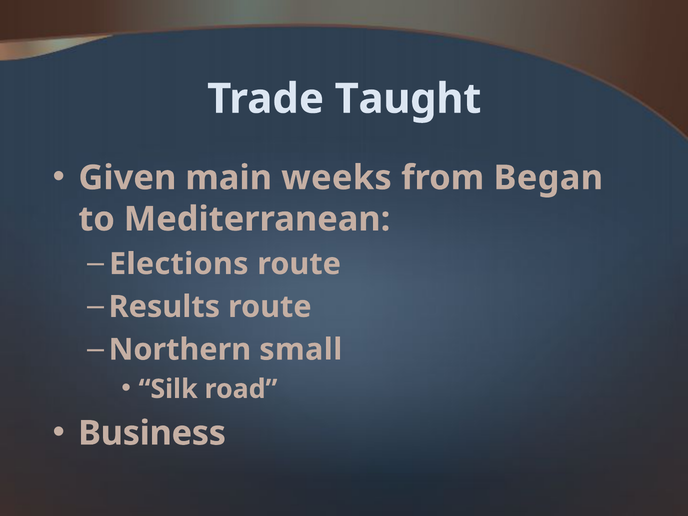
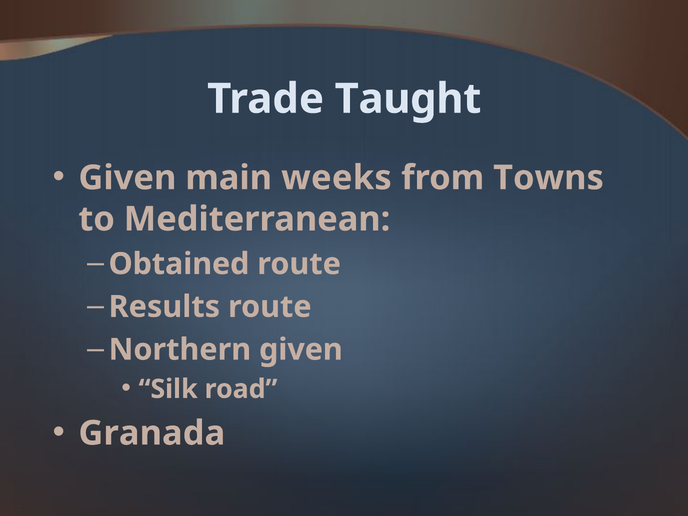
Began: Began -> Towns
Elections: Elections -> Obtained
Northern small: small -> given
Business: Business -> Granada
